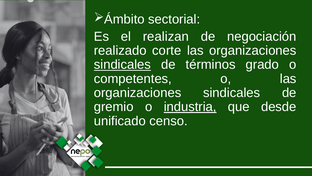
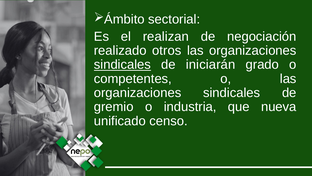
corte: corte -> otros
términos: términos -> iniciarán
industria underline: present -> none
desde: desde -> nueva
